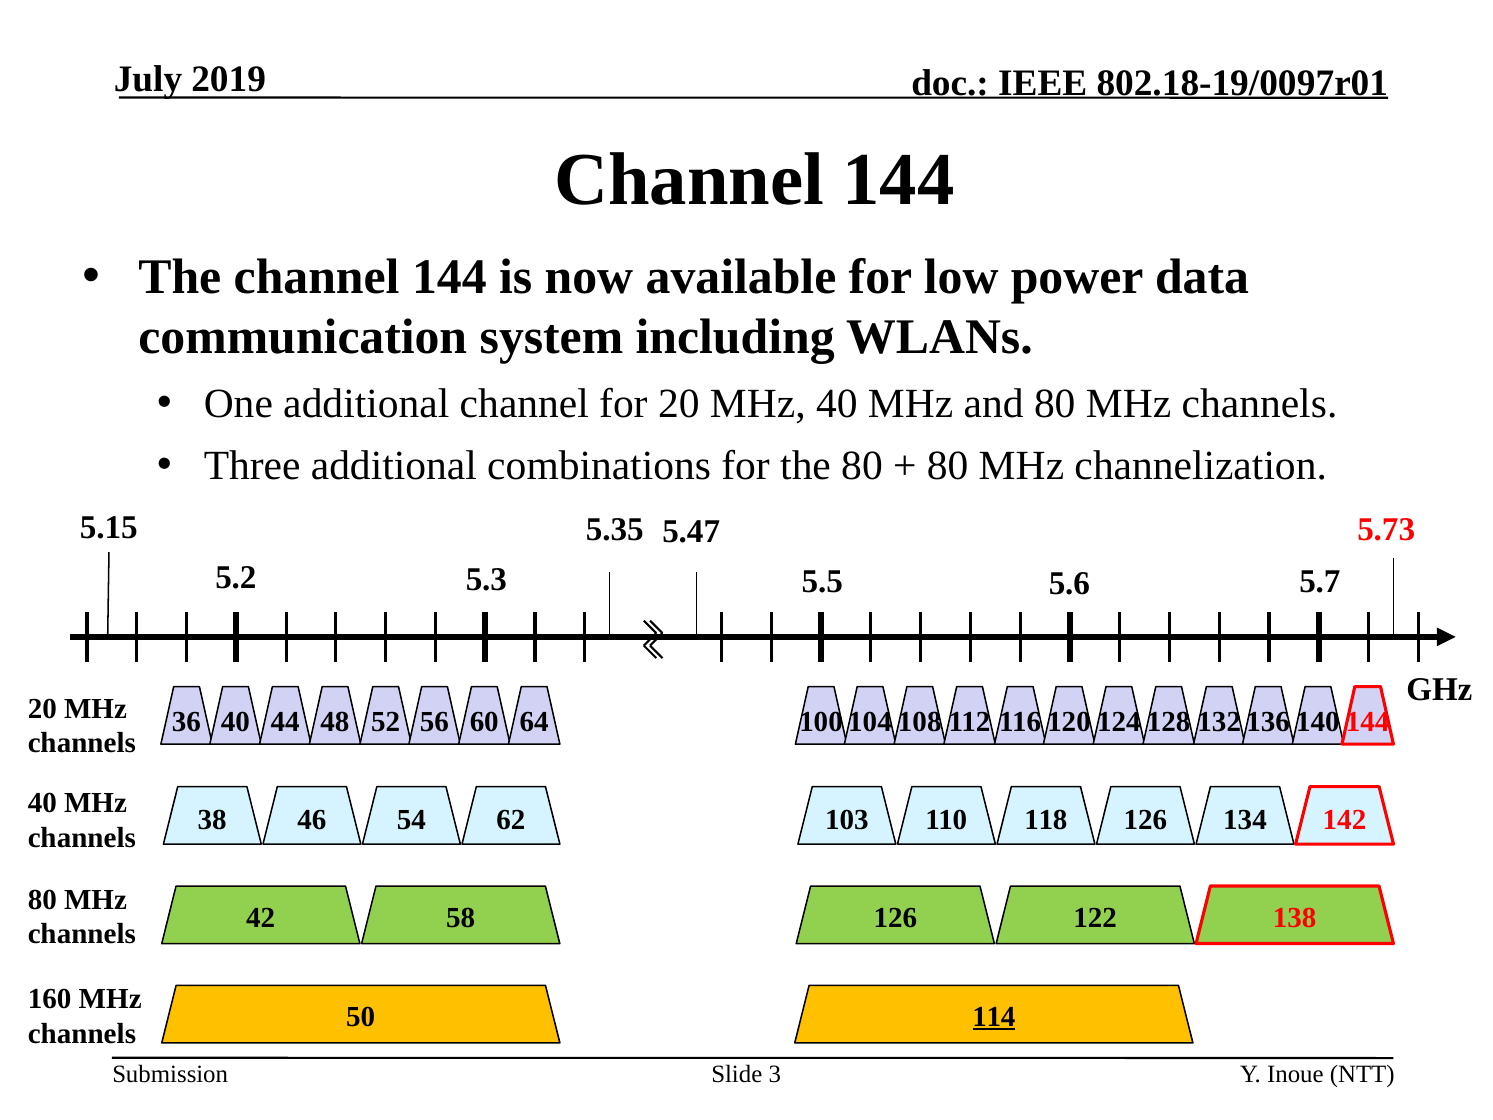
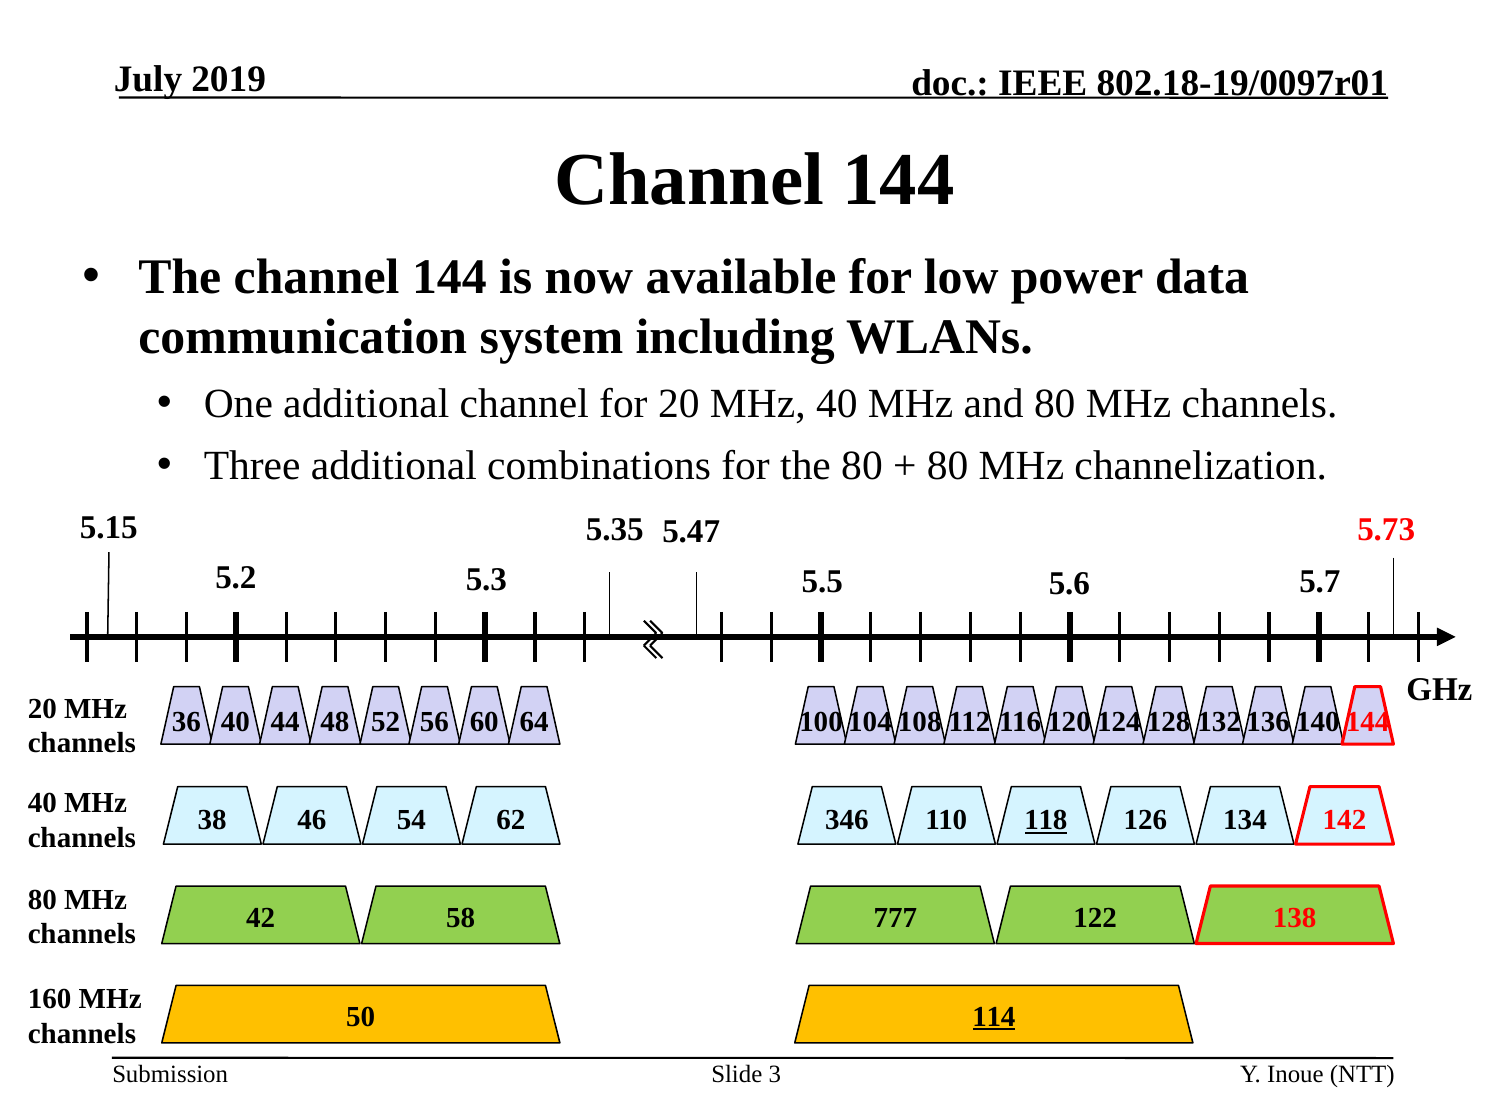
103: 103 -> 346
118 underline: none -> present
58 126: 126 -> 777
